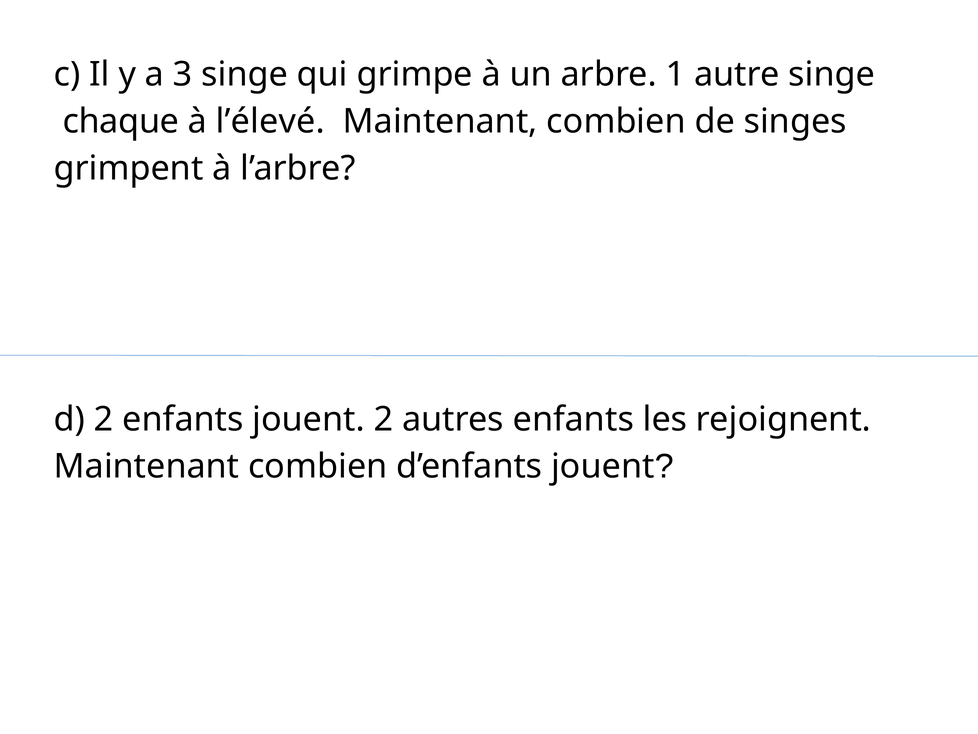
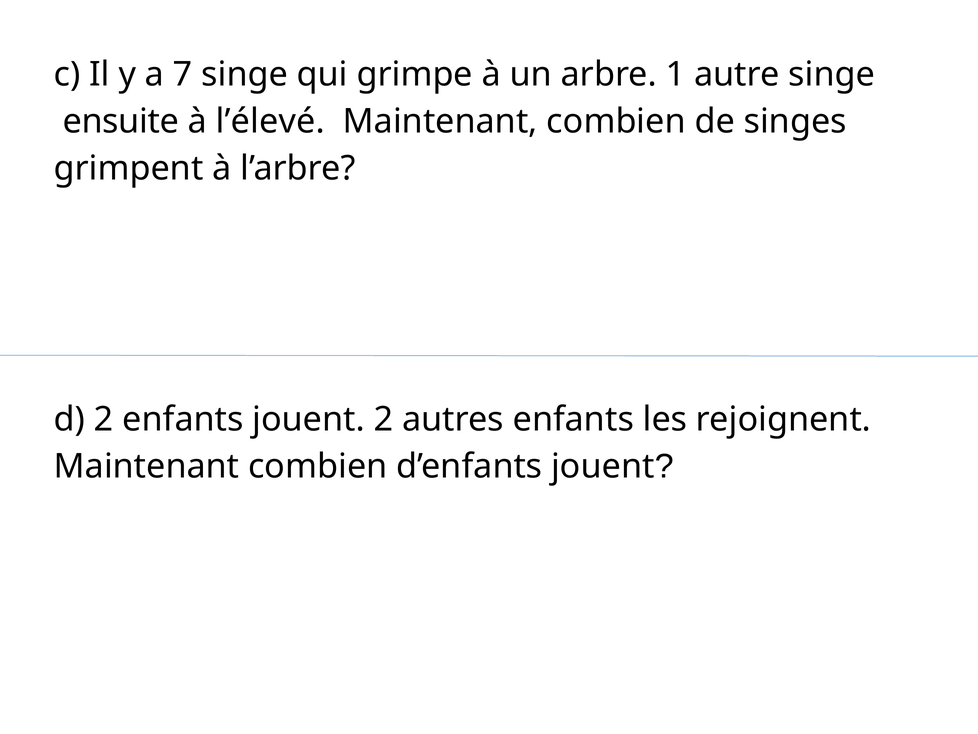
3: 3 -> 7
chaque: chaque -> ensuite
